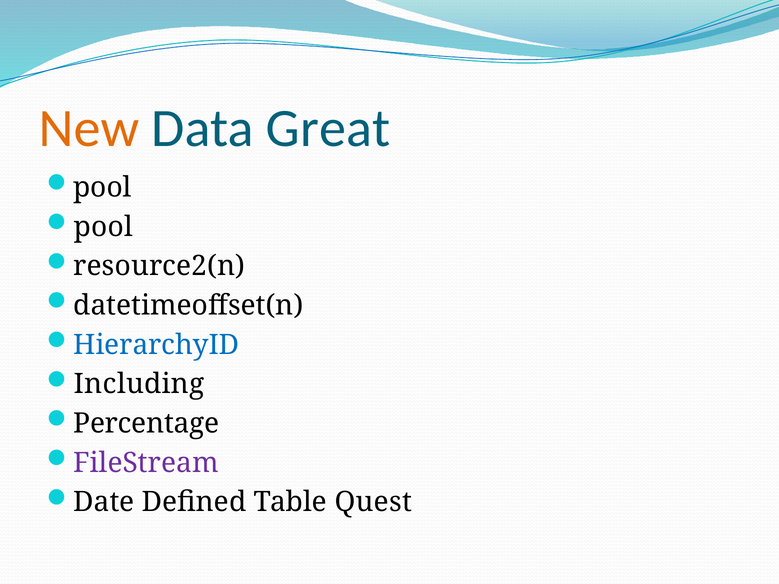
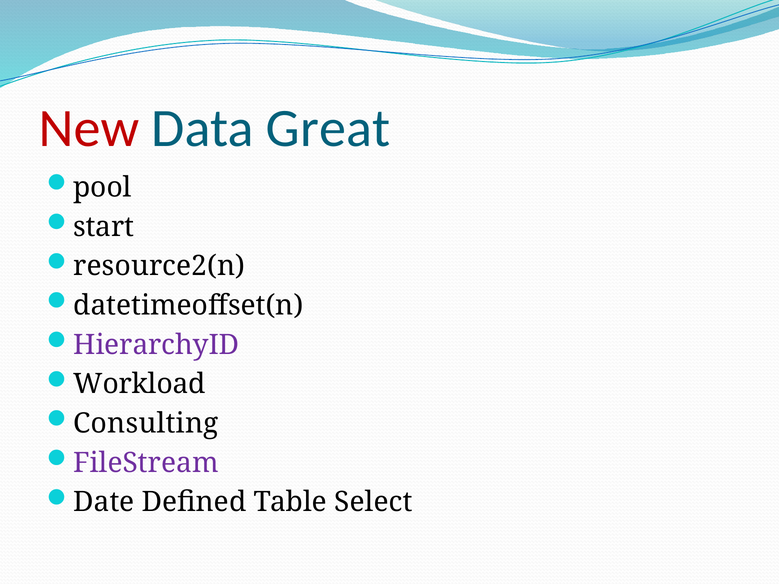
New colour: orange -> red
pool at (103, 227): pool -> start
HierarchyID colour: blue -> purple
Including: Including -> Workload
Percentage: Percentage -> Consulting
Quest: Quest -> Select
